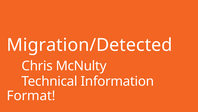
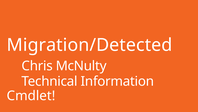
Format: Format -> Cmdlet
